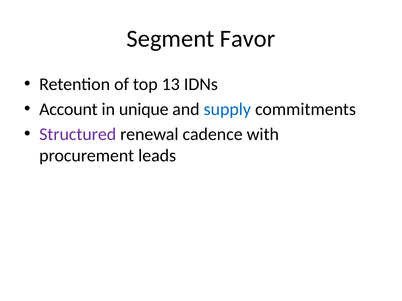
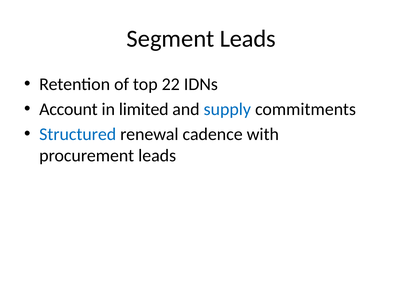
Segment Favor: Favor -> Leads
13: 13 -> 22
unique: unique -> limited
Structured colour: purple -> blue
